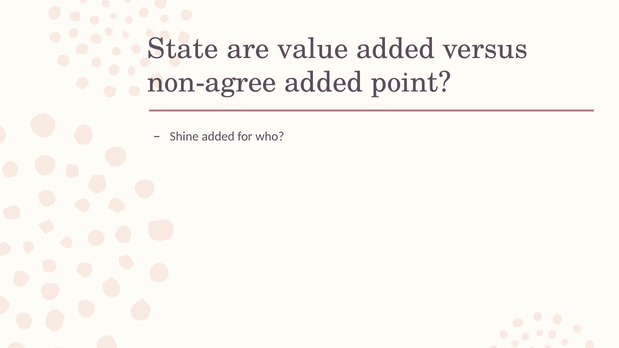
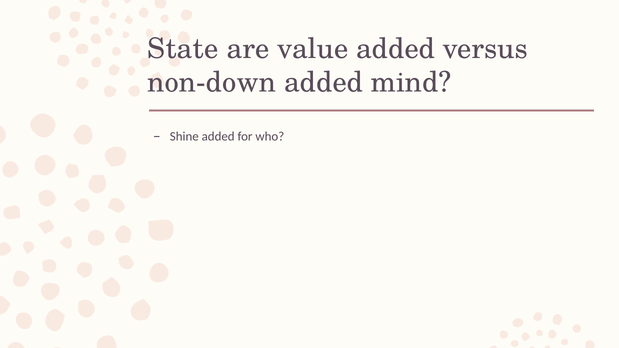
non-agree: non-agree -> non-down
point: point -> mind
